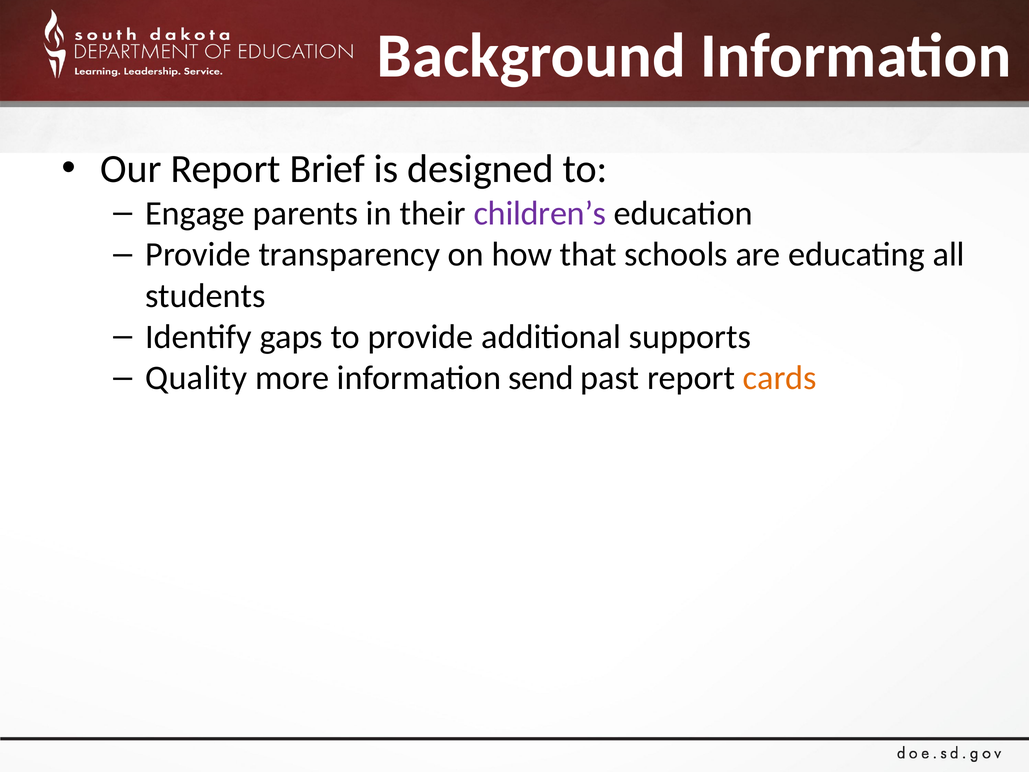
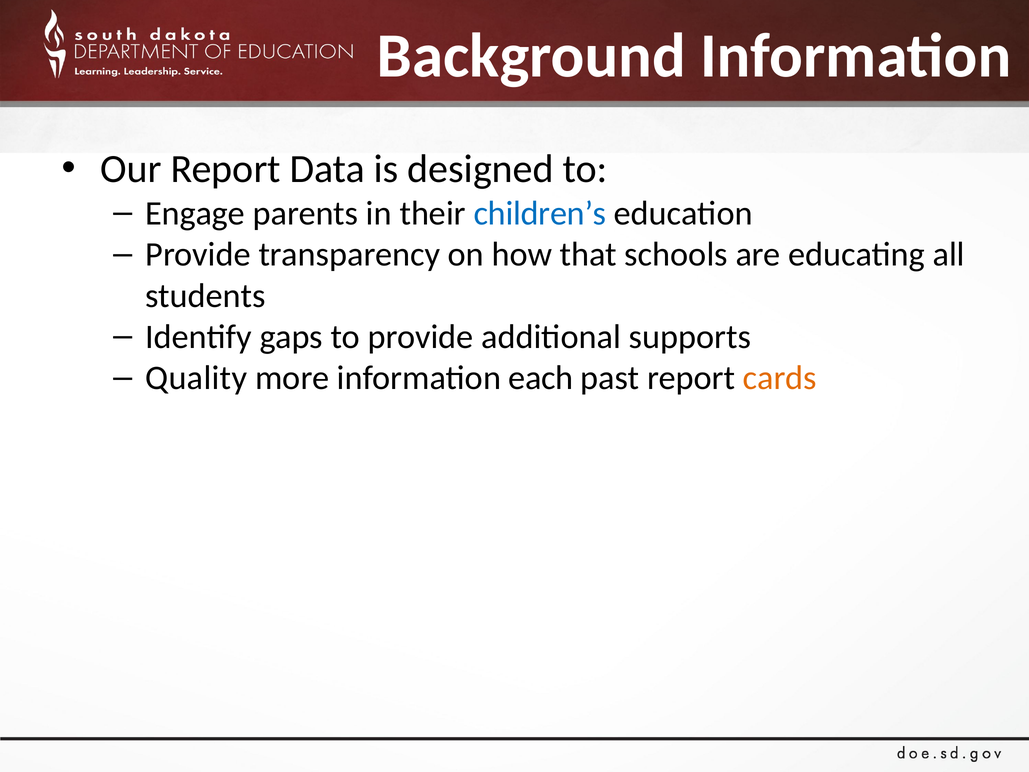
Brief: Brief -> Data
children’s colour: purple -> blue
send: send -> each
